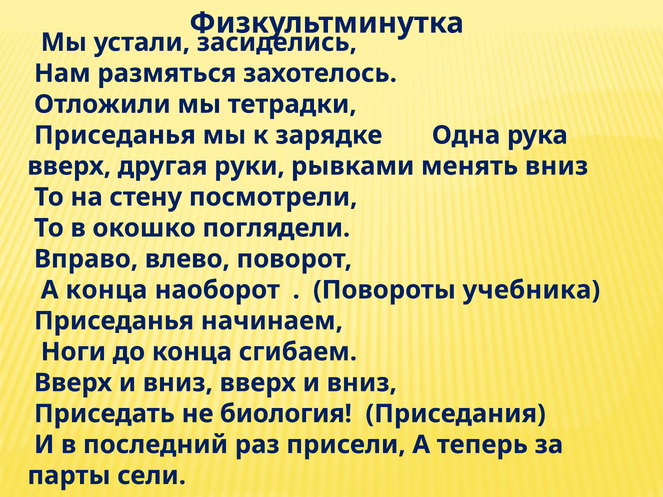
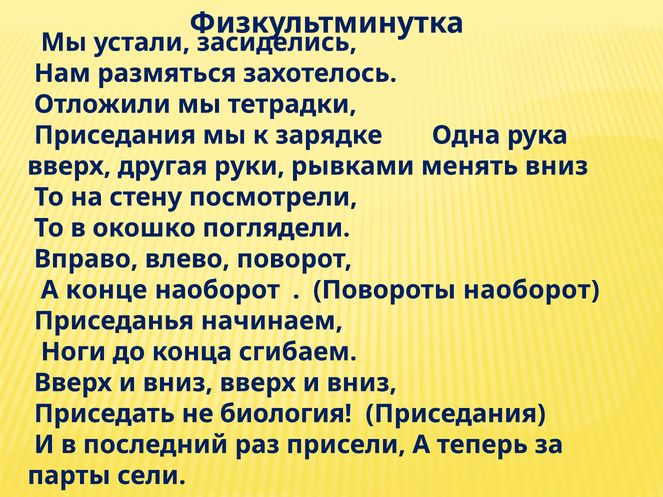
Приседанья at (115, 135): Приседанья -> Приседания
А конца: конца -> конце
Повороты учебника: учебника -> наоборот
